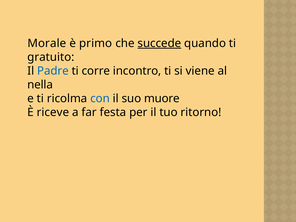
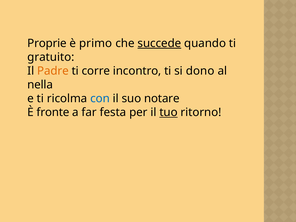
Morale: Morale -> Proprie
Padre colour: blue -> orange
viene: viene -> dono
muore: muore -> notare
riceve: riceve -> fronte
tuo underline: none -> present
